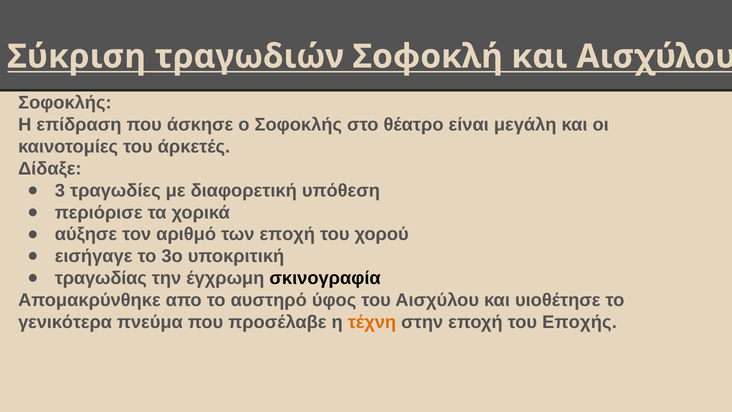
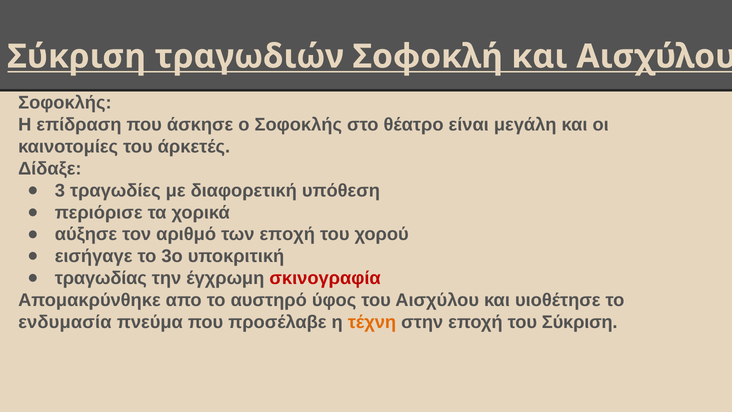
σκινογραφία colour: black -> red
γενικότερα: γενικότερα -> ενδυμασία
του Εποχής: Εποχής -> Σύκριση
